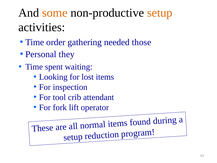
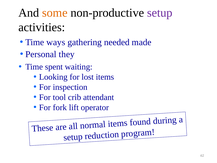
setup at (160, 13) colour: orange -> purple
order: order -> ways
those: those -> made
